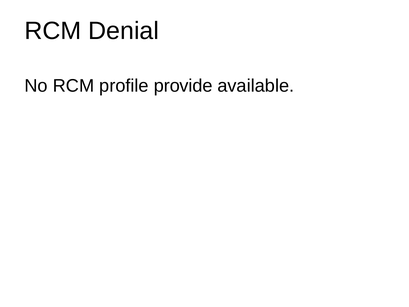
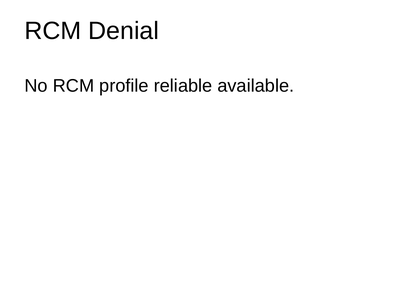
provide: provide -> reliable
